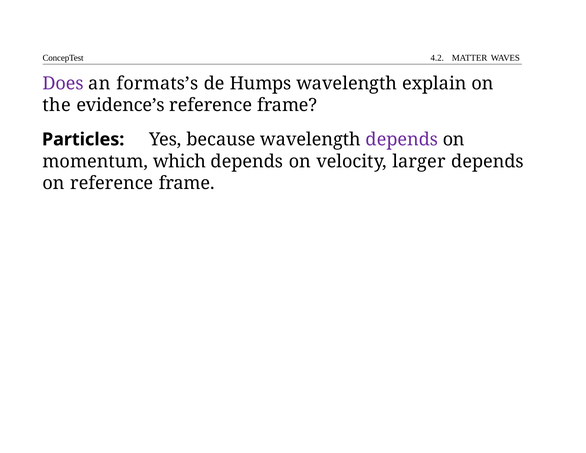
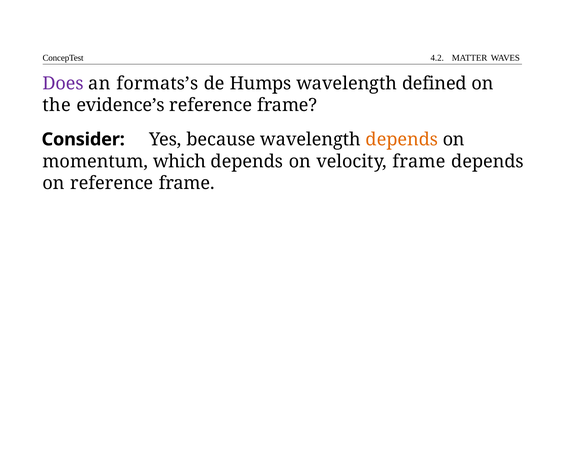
explain: explain -> defined
Particles: Particles -> Consider
depends at (402, 139) colour: purple -> orange
velocity larger: larger -> frame
